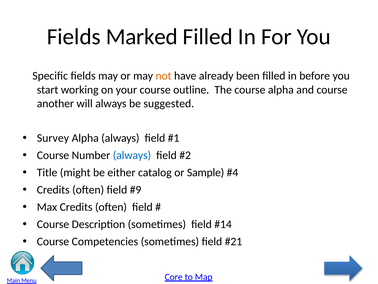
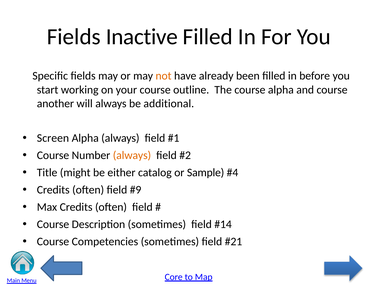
Marked: Marked -> Inactive
suggested: suggested -> additional
Survey: Survey -> Screen
always at (132, 155) colour: blue -> orange
